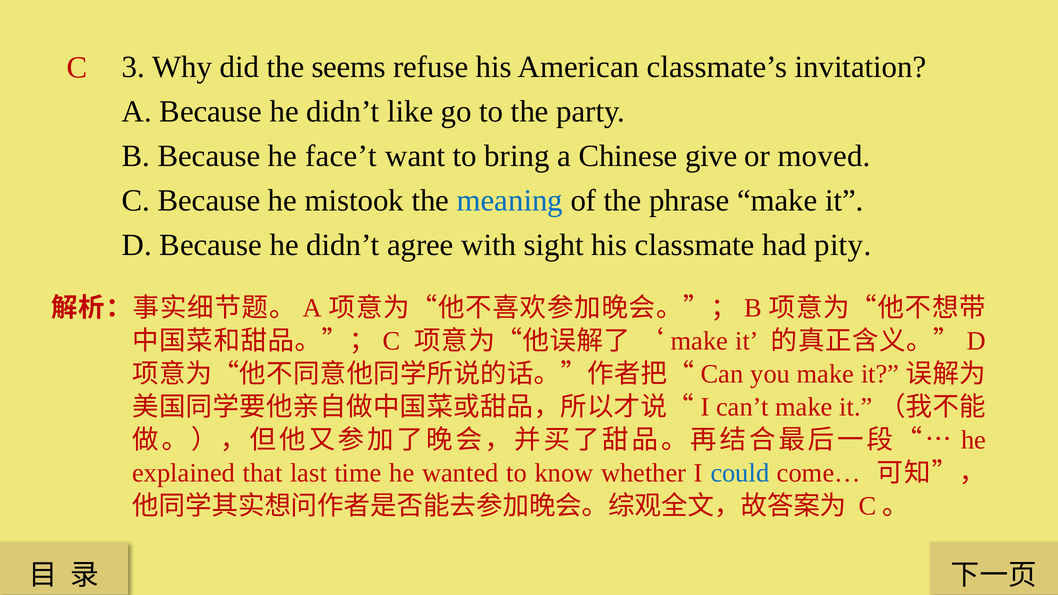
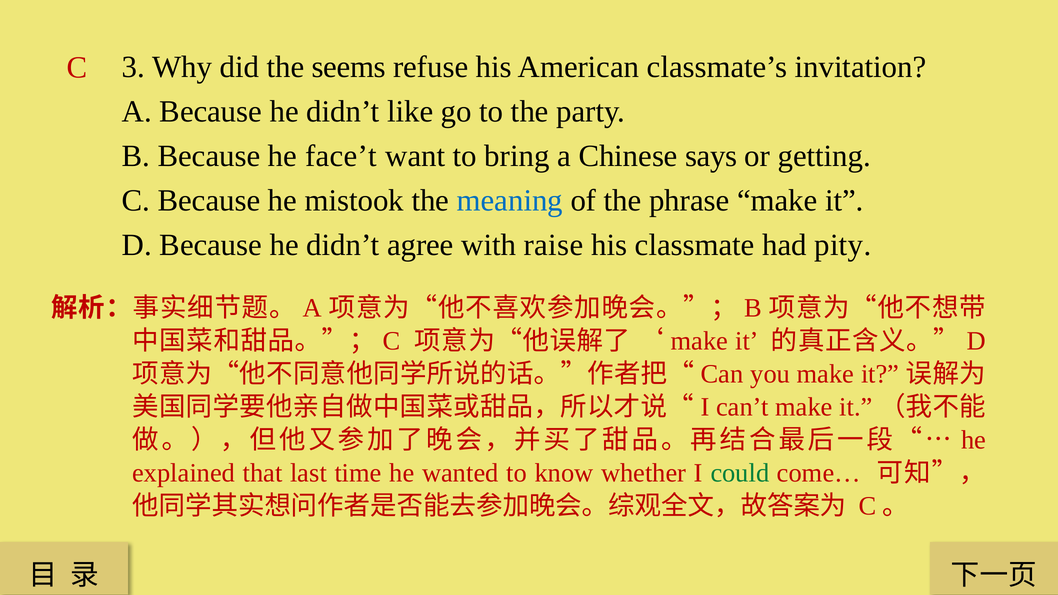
give: give -> says
moved: moved -> getting
sight: sight -> raise
could colour: blue -> green
